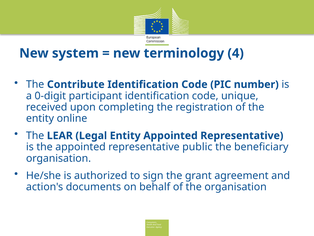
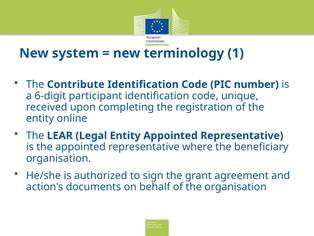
4: 4 -> 1
0-digit: 0-digit -> 6-digit
public: public -> where
